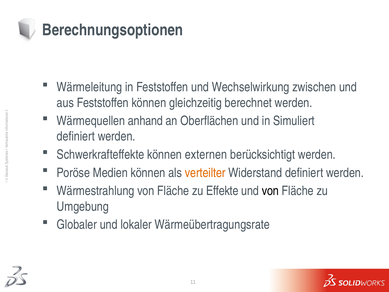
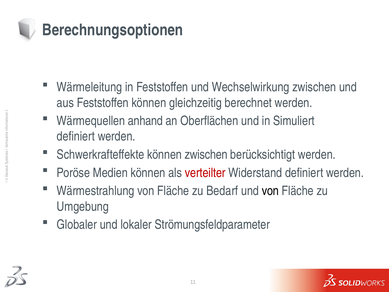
können externen: externen -> zwischen
verteilter colour: orange -> red
Effekte: Effekte -> Bedarf
Wärmeübertragungsrate: Wärmeübertragungsrate -> Strömungsfeldparameter
